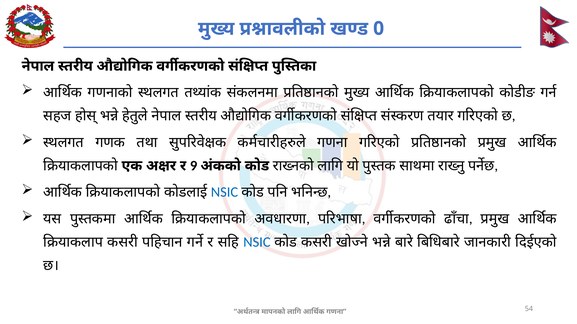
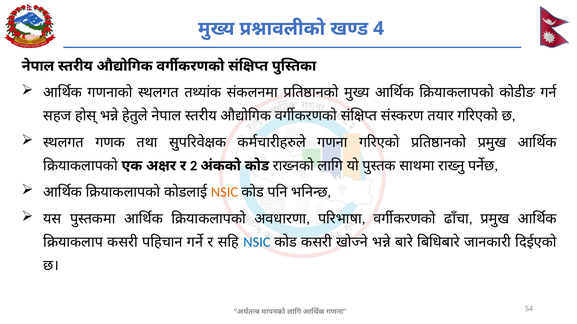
0: 0 -> 4
9: 9 -> 2
NSIC at (225, 192) colour: blue -> orange
